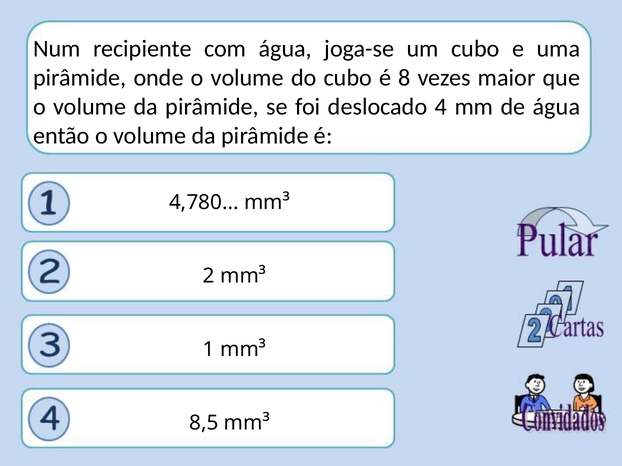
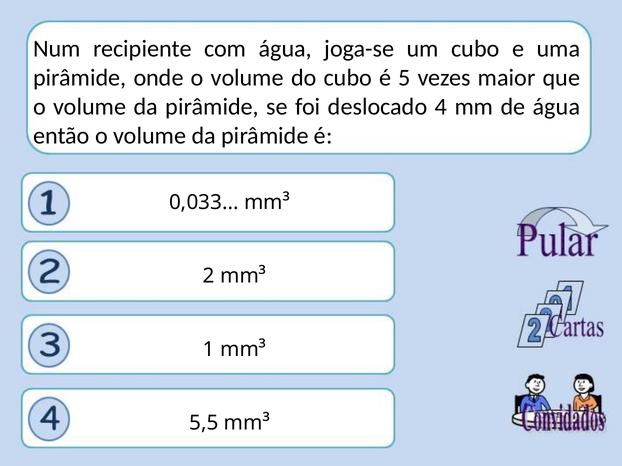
8: 8 -> 5
4,780: 4,780 -> 0,033
8,5: 8,5 -> 5,5
